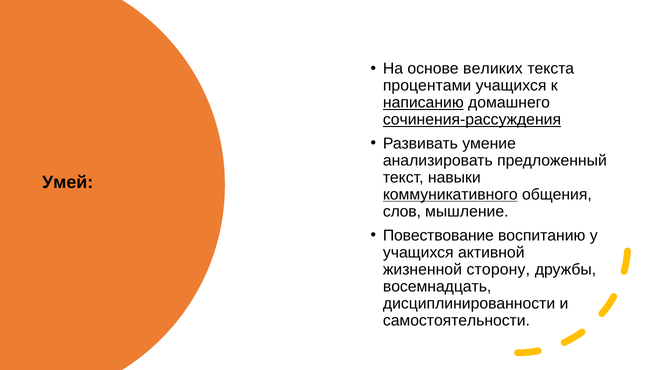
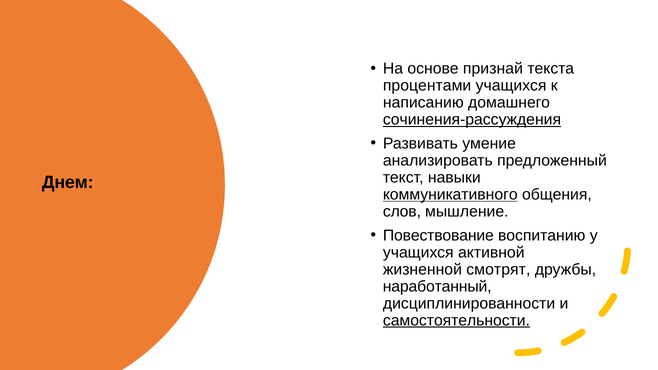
великих: великих -> признай
написанию underline: present -> none
Умей: Умей -> Днем
сторону: сторону -> смотрят
восемнадцать: восемнадцать -> наработанный
самостоятельности underline: none -> present
